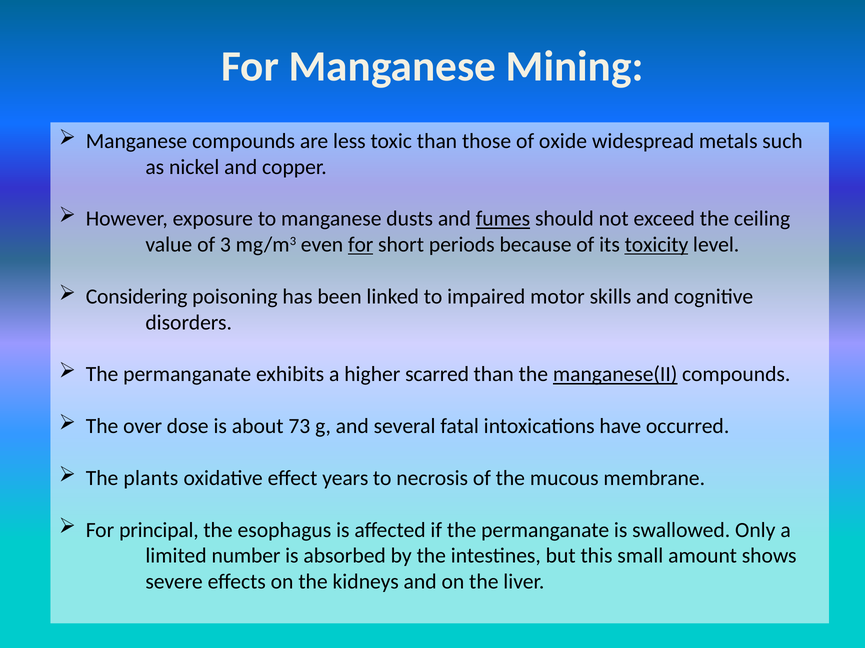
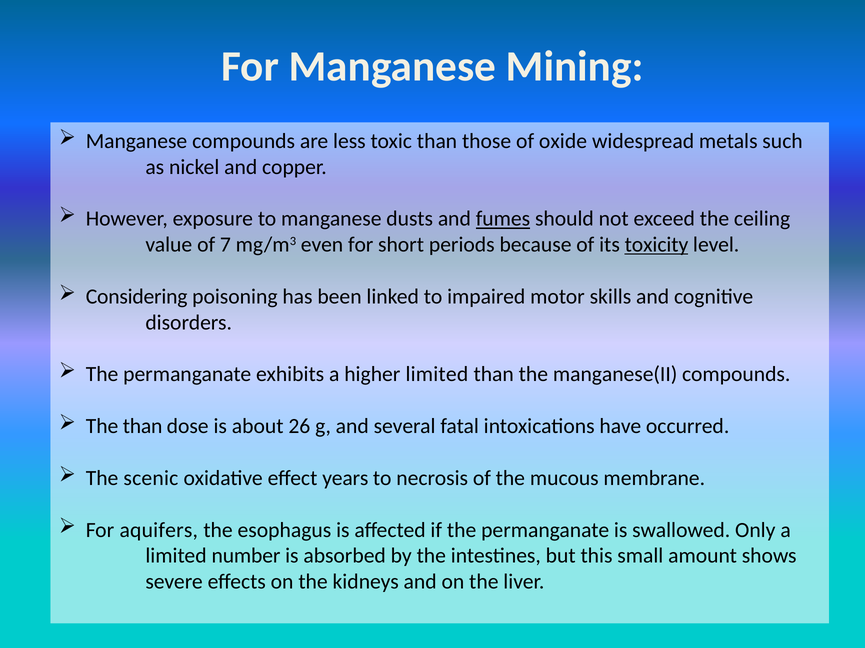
3: 3 -> 7
for at (361, 245) underline: present -> none
higher scarred: scarred -> limited
manganese(II underline: present -> none
The over: over -> than
73: 73 -> 26
plants: plants -> scenic
principal: principal -> aquifers
